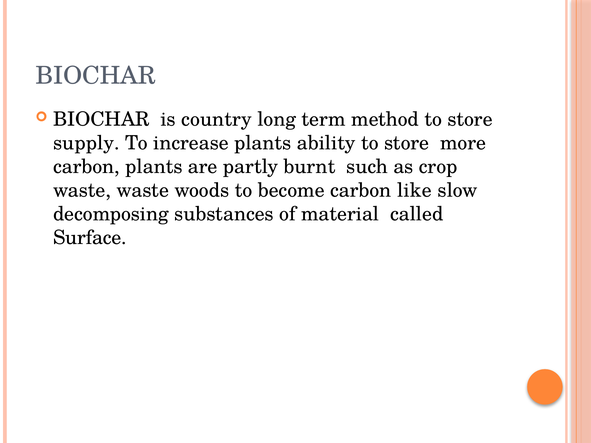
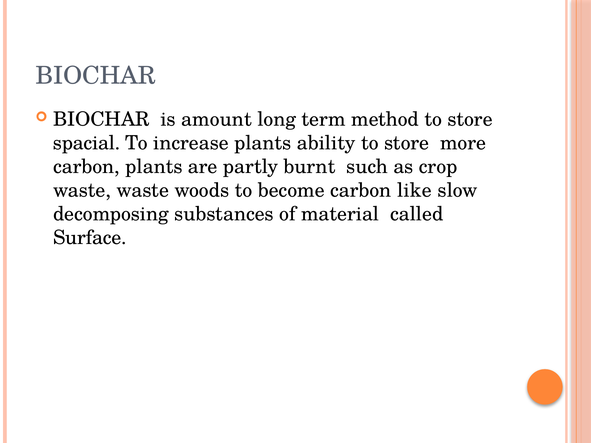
country: country -> amount
supply: supply -> spacial
